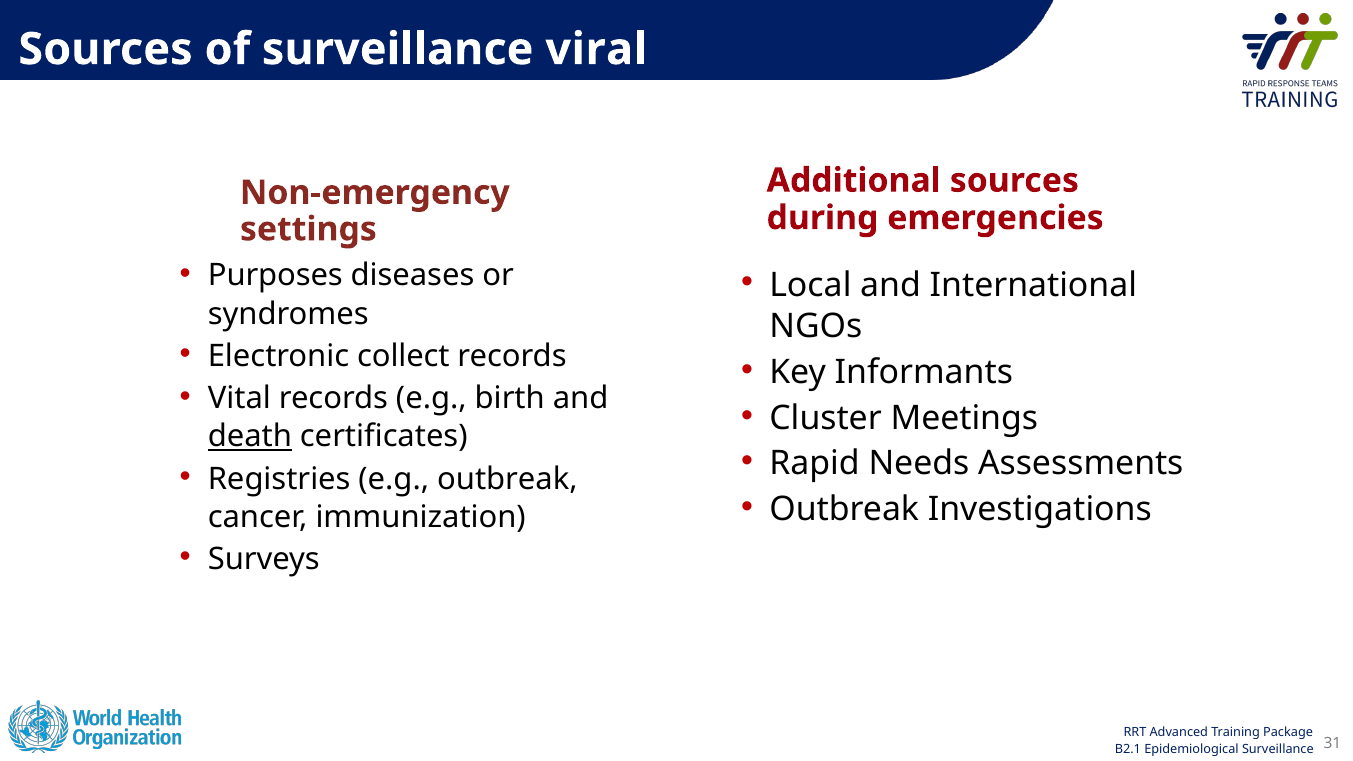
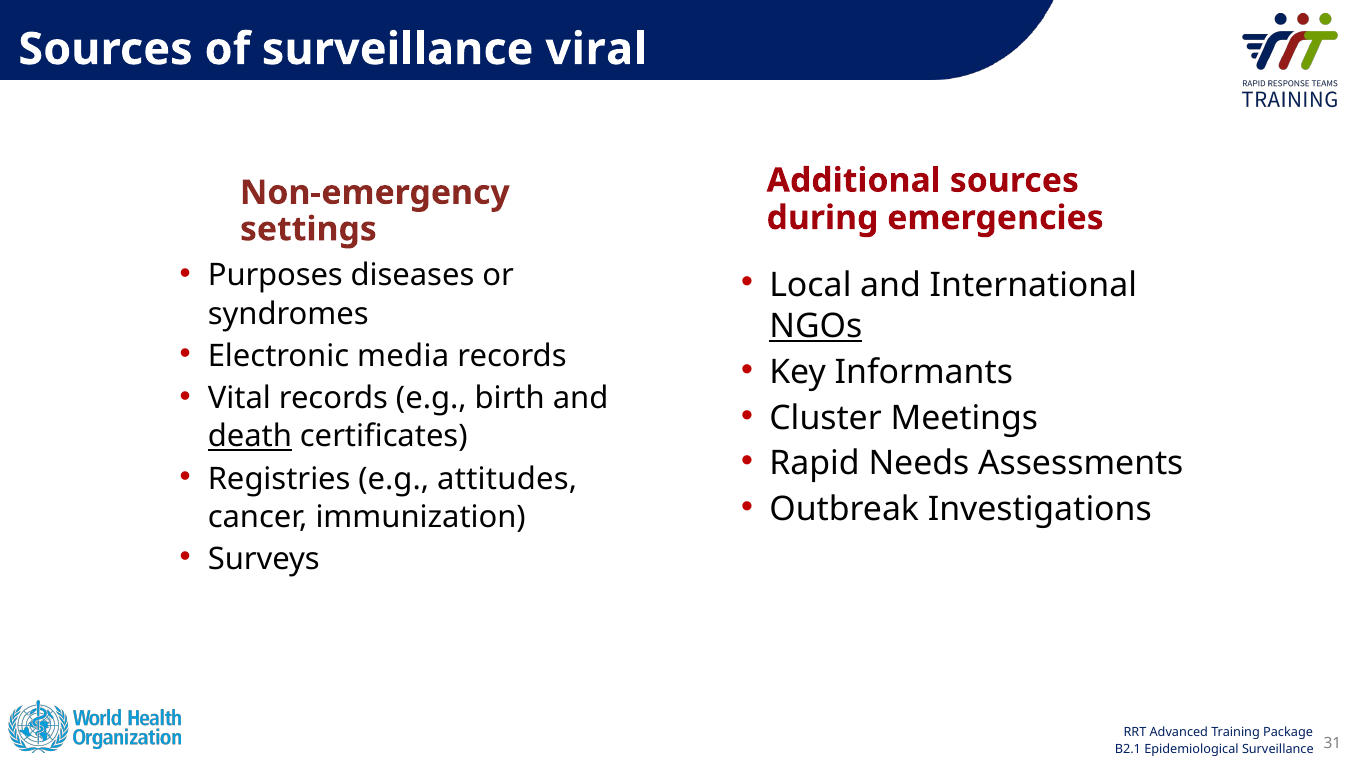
NGOs underline: none -> present
collect: collect -> media
e.g outbreak: outbreak -> attitudes
